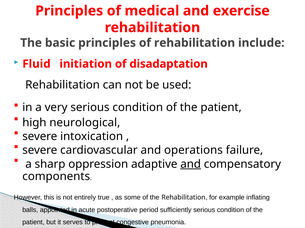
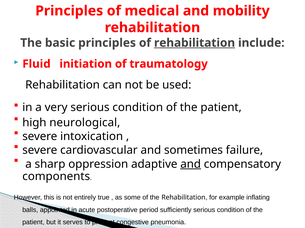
exercise: exercise -> mobility
rehabilitation at (195, 43) underline: none -> present
disadaptation: disadaptation -> traumatology
operations: operations -> sometimes
